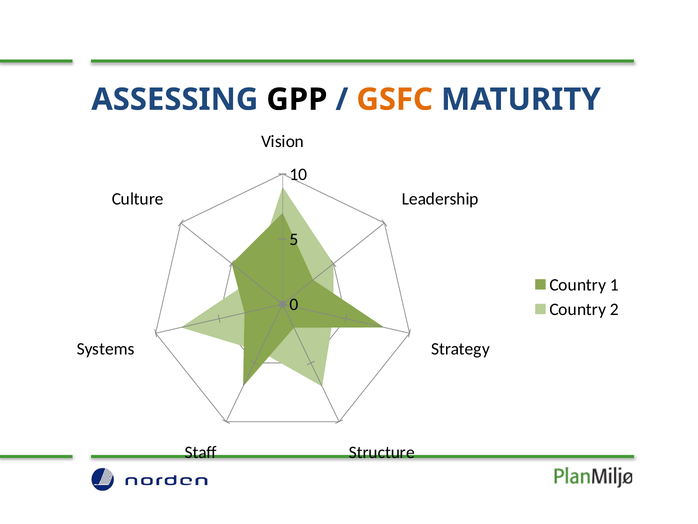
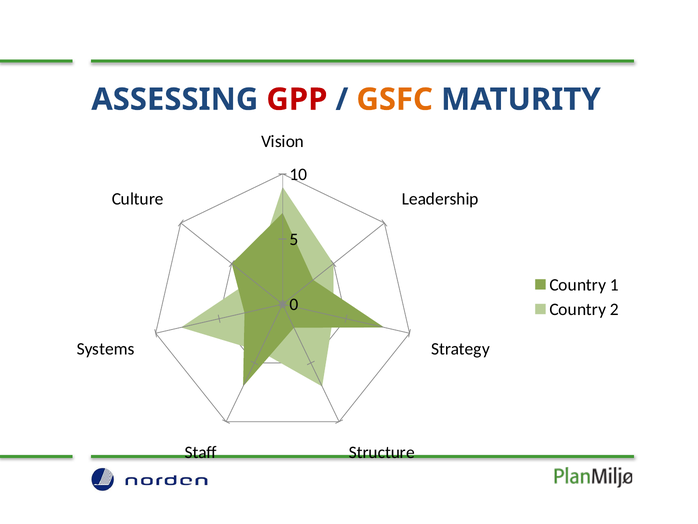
GPP colour: black -> red
